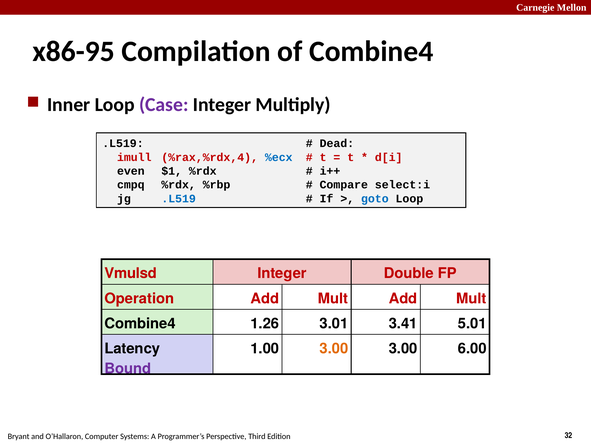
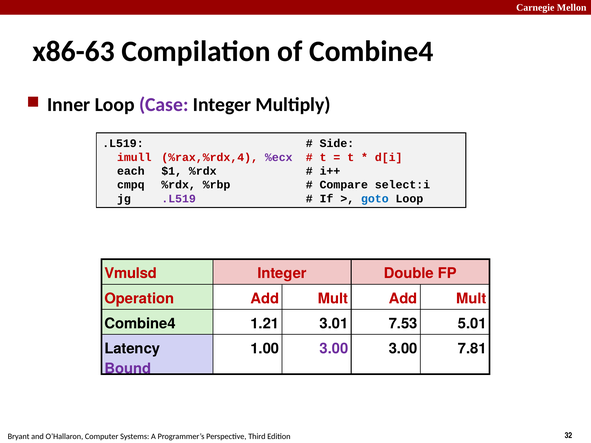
x86-95: x86-95 -> x86-63
Dead: Dead -> Side
%ecx colour: blue -> purple
even: even -> each
.L519 at (179, 199) colour: blue -> purple
1.26: 1.26 -> 1.21
3.41: 3.41 -> 7.53
3.00 at (334, 349) colour: orange -> purple
6.00: 6.00 -> 7.81
